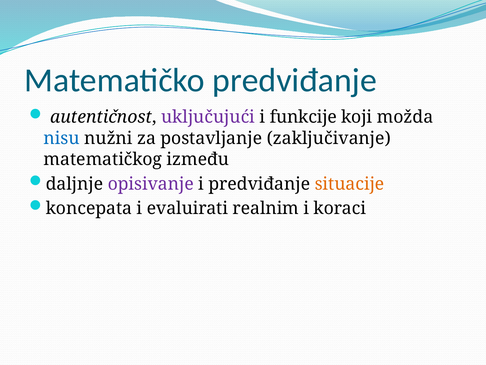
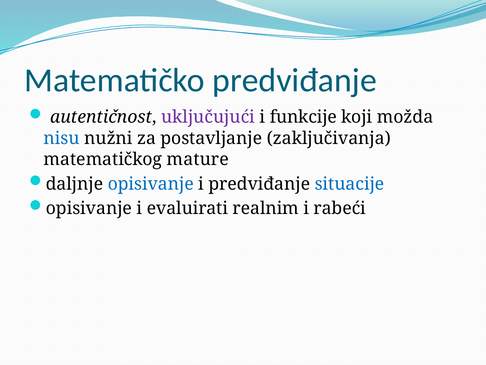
zaključivanje: zaključivanje -> zaključivanja
između: između -> mature
opisivanje at (151, 184) colour: purple -> blue
situacije colour: orange -> blue
koncepata at (89, 208): koncepata -> opisivanje
koraci: koraci -> rabeći
